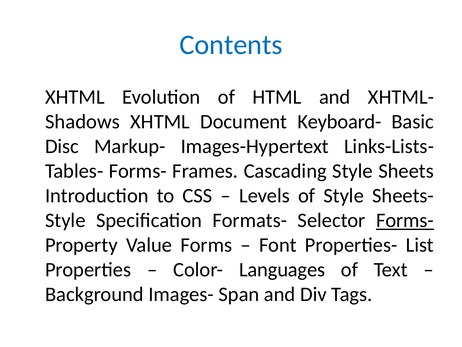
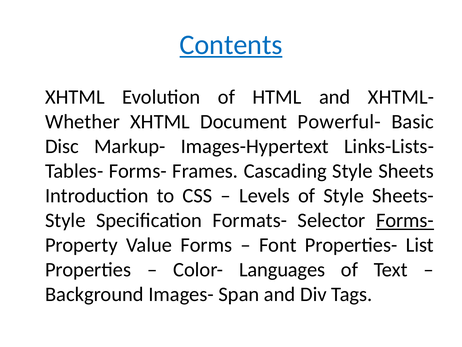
Contents underline: none -> present
Shadows: Shadows -> Whether
Keyboard-: Keyboard- -> Powerful-
